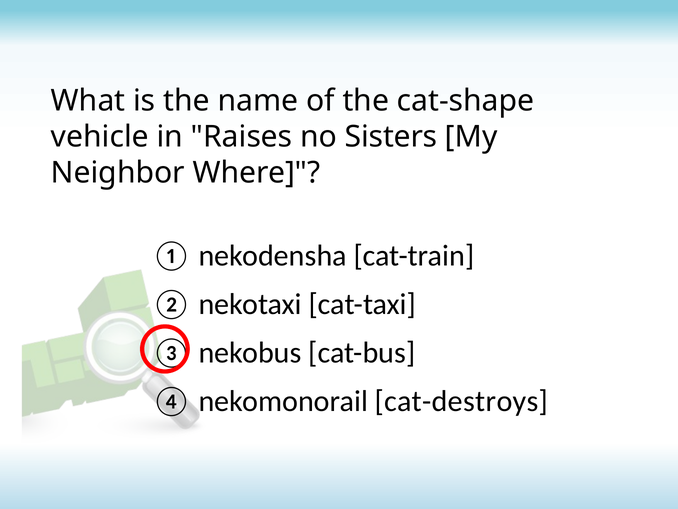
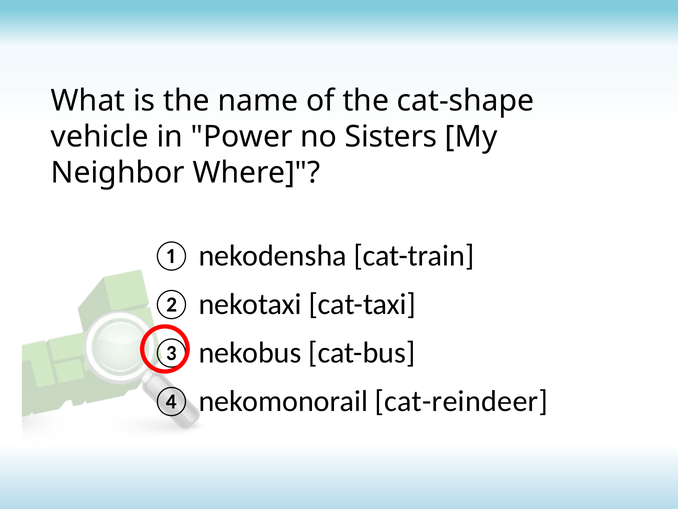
Raises: Raises -> Power
cat-destroys: cat-destroys -> cat-reindeer
